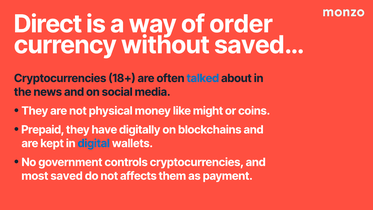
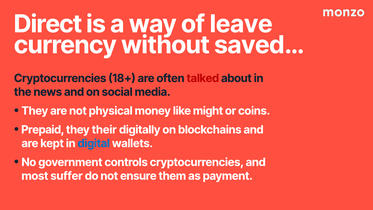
order: order -> leave
talked colour: blue -> red
have: have -> their
saved: saved -> suffer
affects: affects -> ensure
